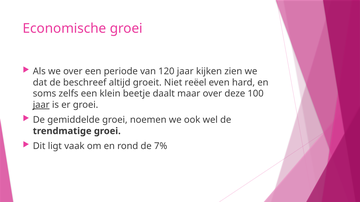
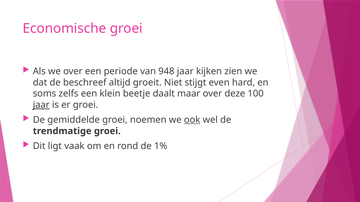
120: 120 -> 948
reëel: reëel -> stijgt
ook underline: none -> present
7%: 7% -> 1%
